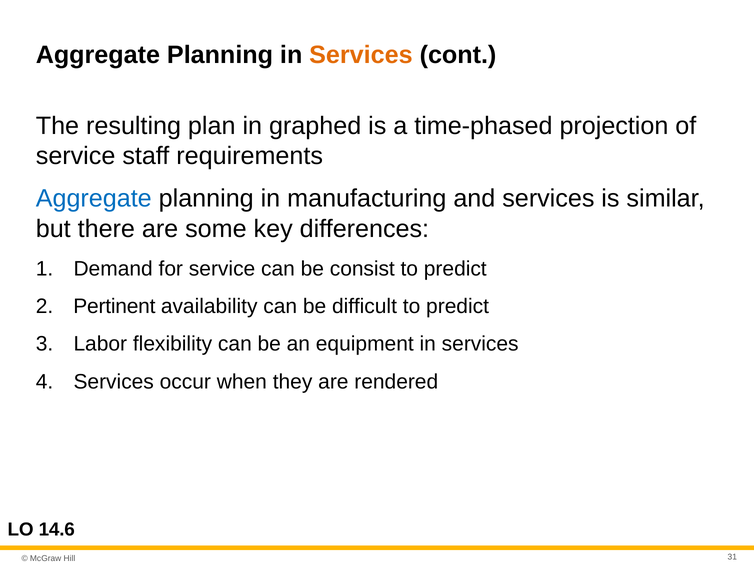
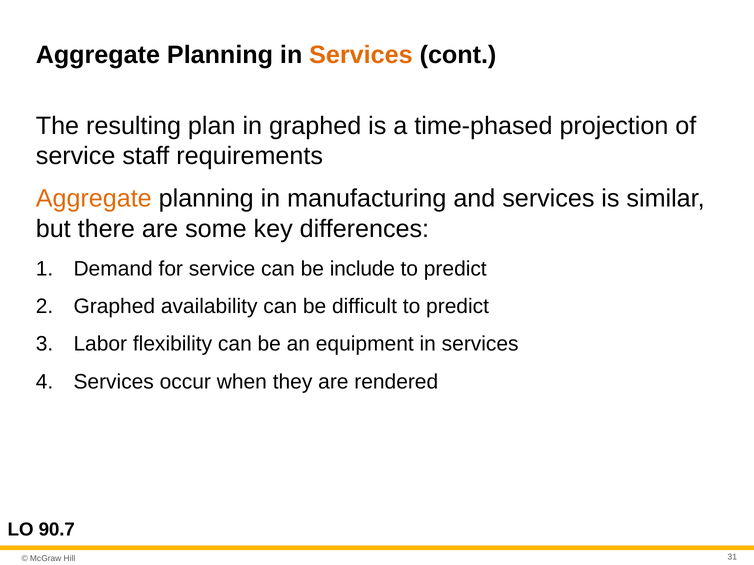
Aggregate at (94, 199) colour: blue -> orange
consist: consist -> include
Pertinent at (114, 307): Pertinent -> Graphed
14.6: 14.6 -> 90.7
